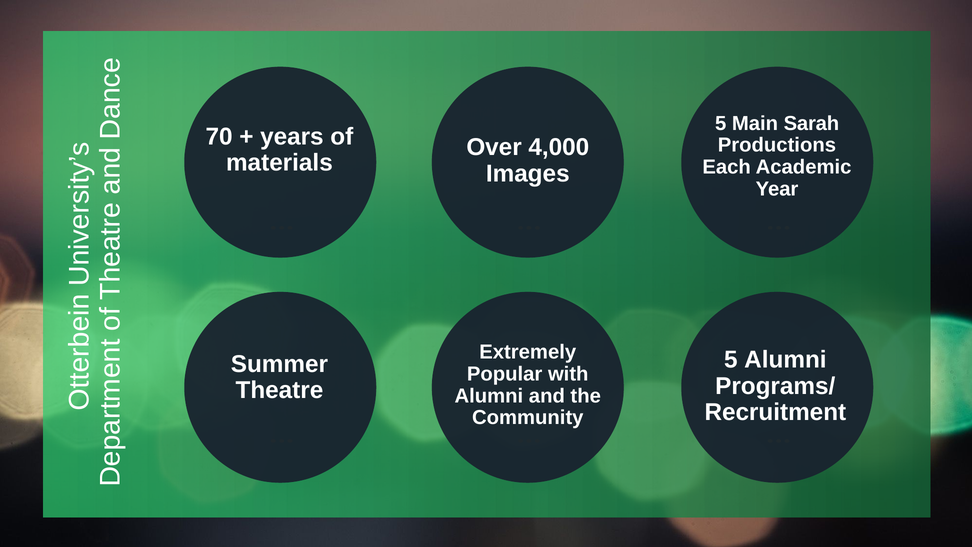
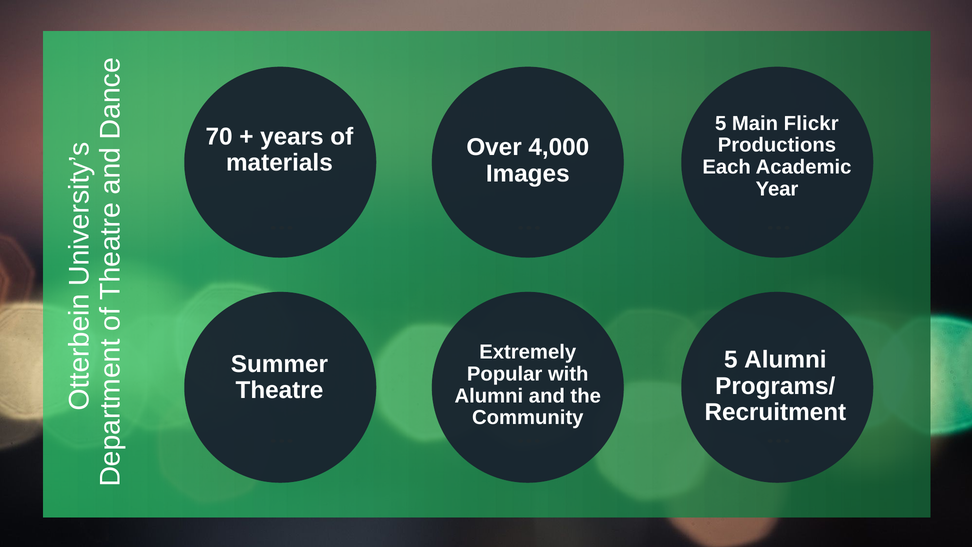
Sarah: Sarah -> Flickr
